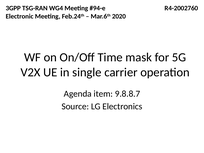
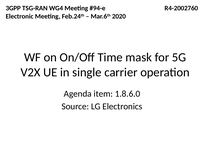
9.8.8.7: 9.8.8.7 -> 1.8.6.0
